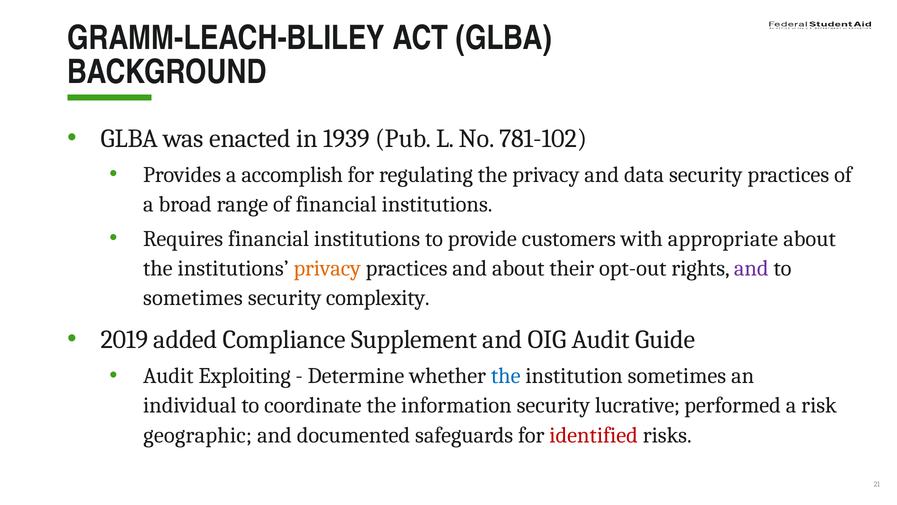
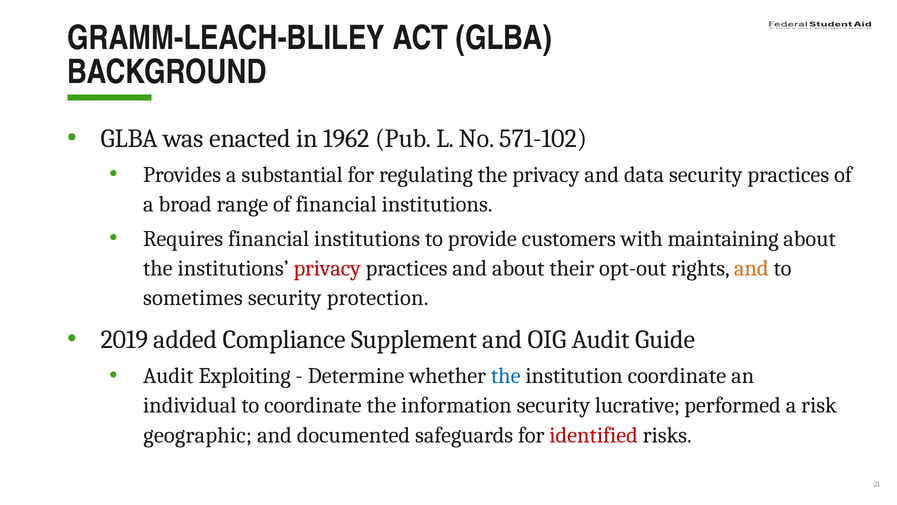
1939: 1939 -> 1962
781-102: 781-102 -> 571-102
accomplish: accomplish -> substantial
appropriate: appropriate -> maintaining
privacy at (327, 268) colour: orange -> red
and at (751, 268) colour: purple -> orange
complexity: complexity -> protection
institution sometimes: sometimes -> coordinate
